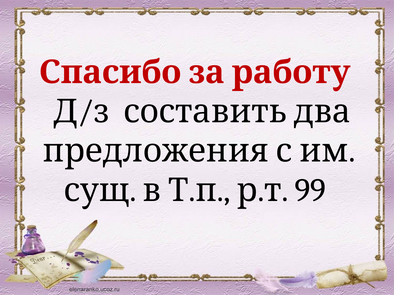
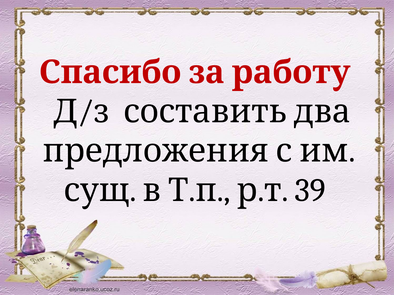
99: 99 -> 39
